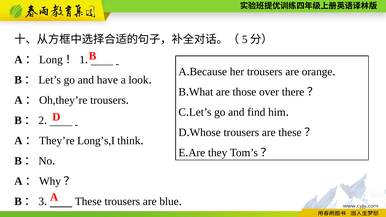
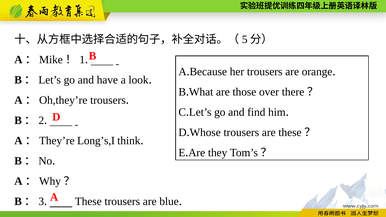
Long: Long -> Mike
